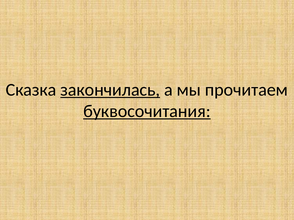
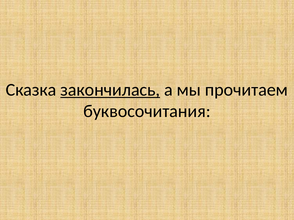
буквосочитания underline: present -> none
